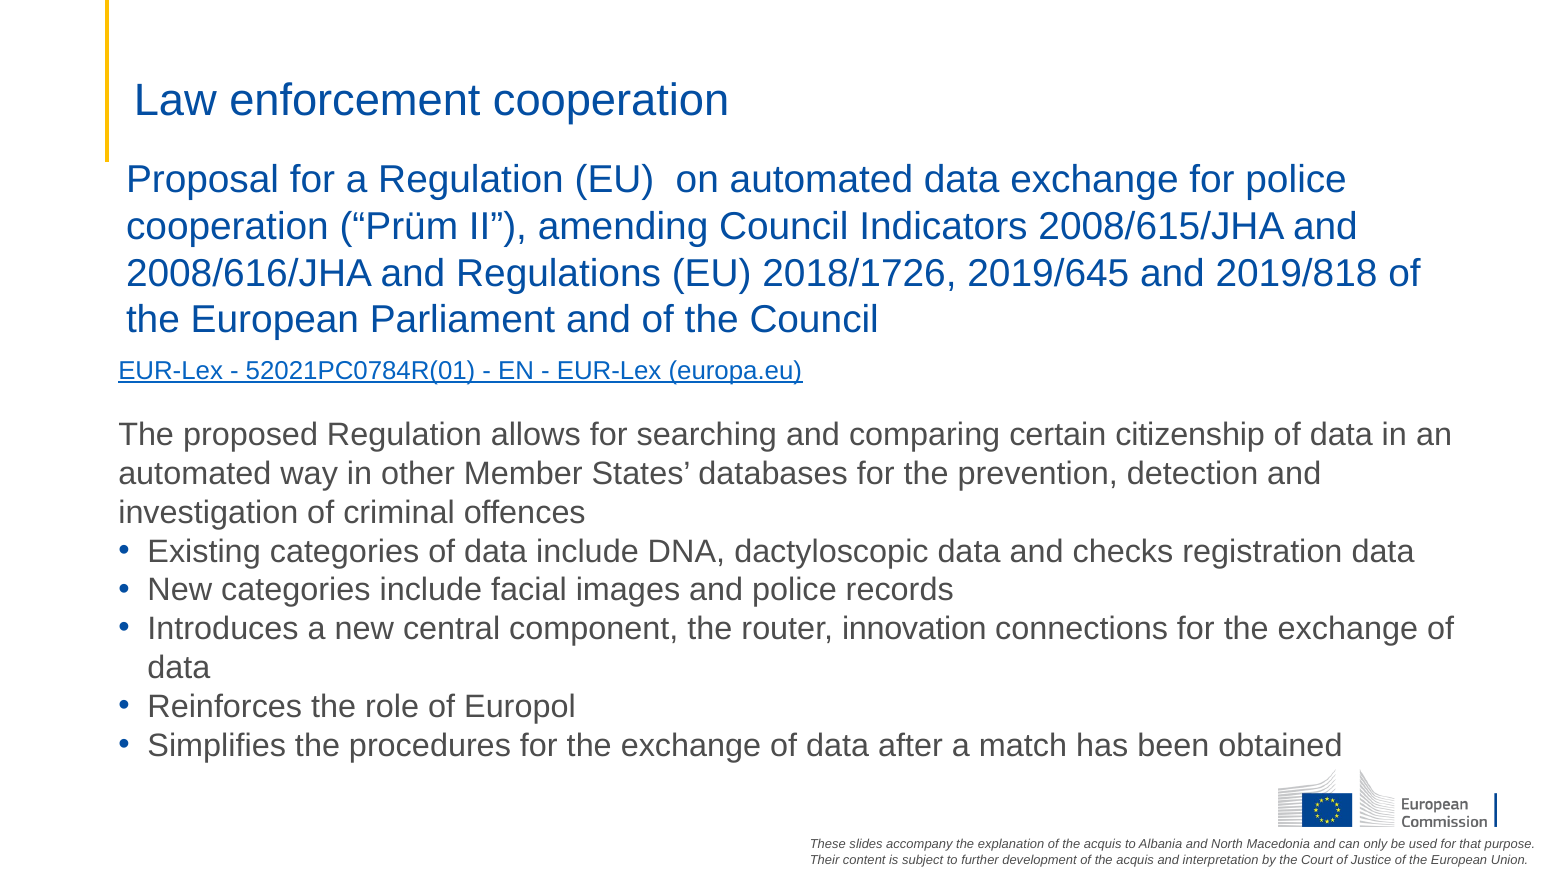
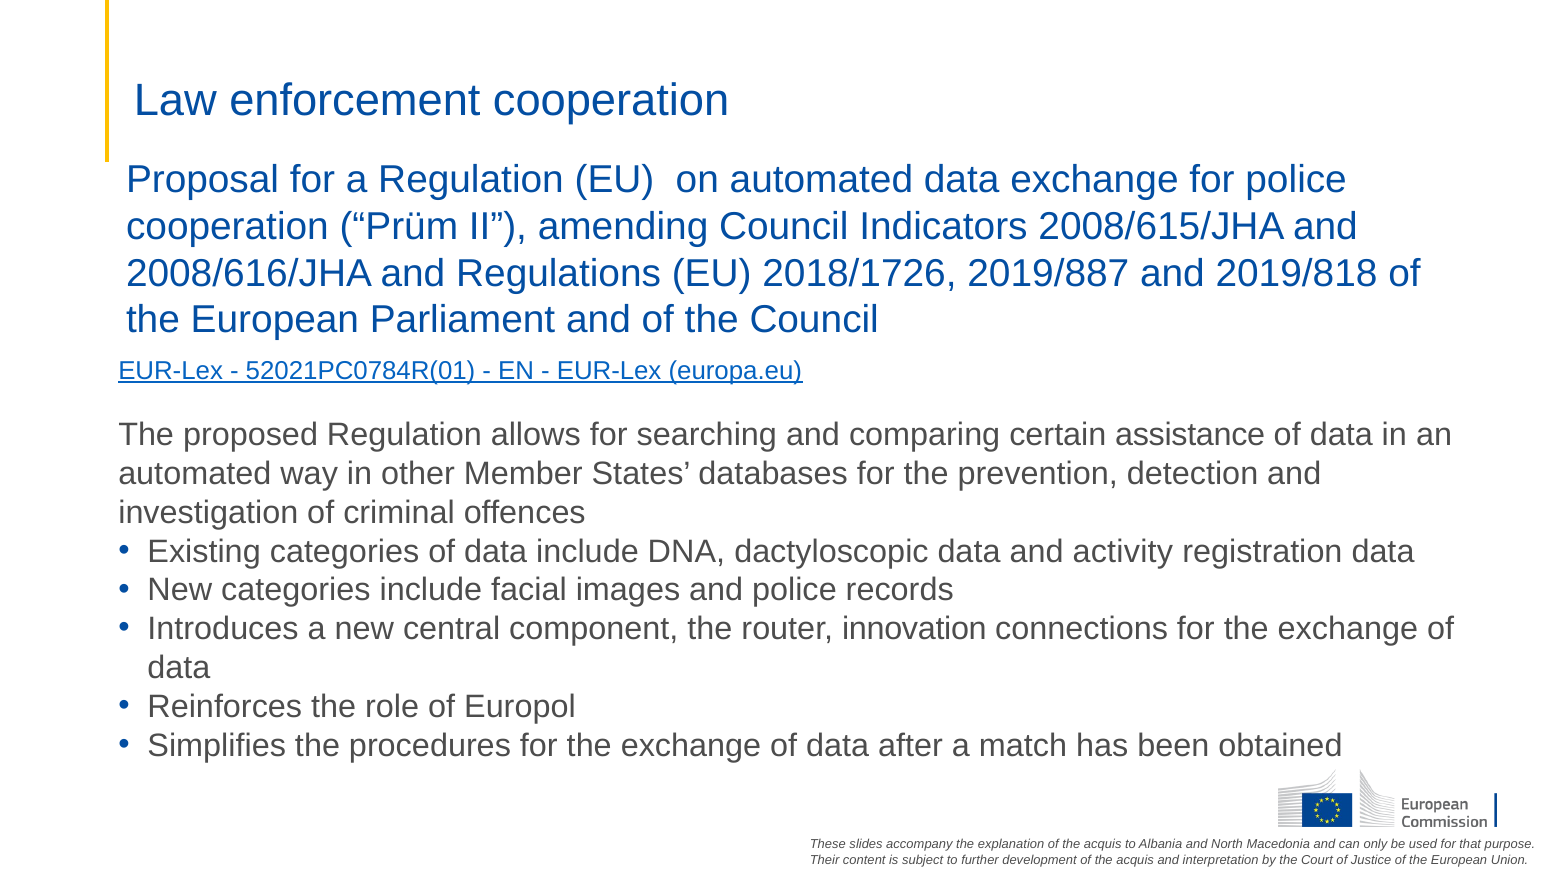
2019/645: 2019/645 -> 2019/887
citizenship: citizenship -> assistance
checks: checks -> activity
